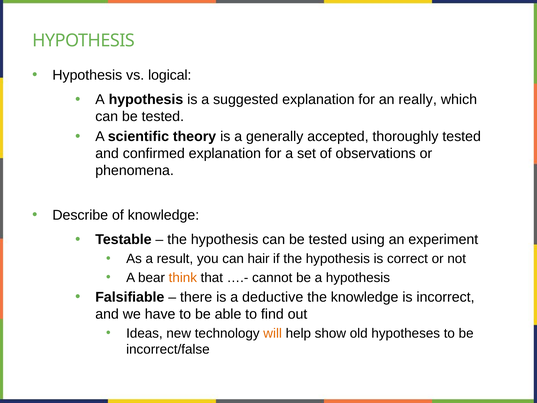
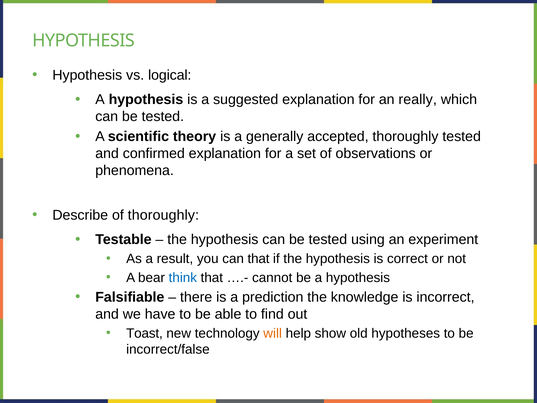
of knowledge: knowledge -> thoroughly
can hair: hair -> that
think colour: orange -> blue
deductive: deductive -> prediction
Ideas: Ideas -> Toast
